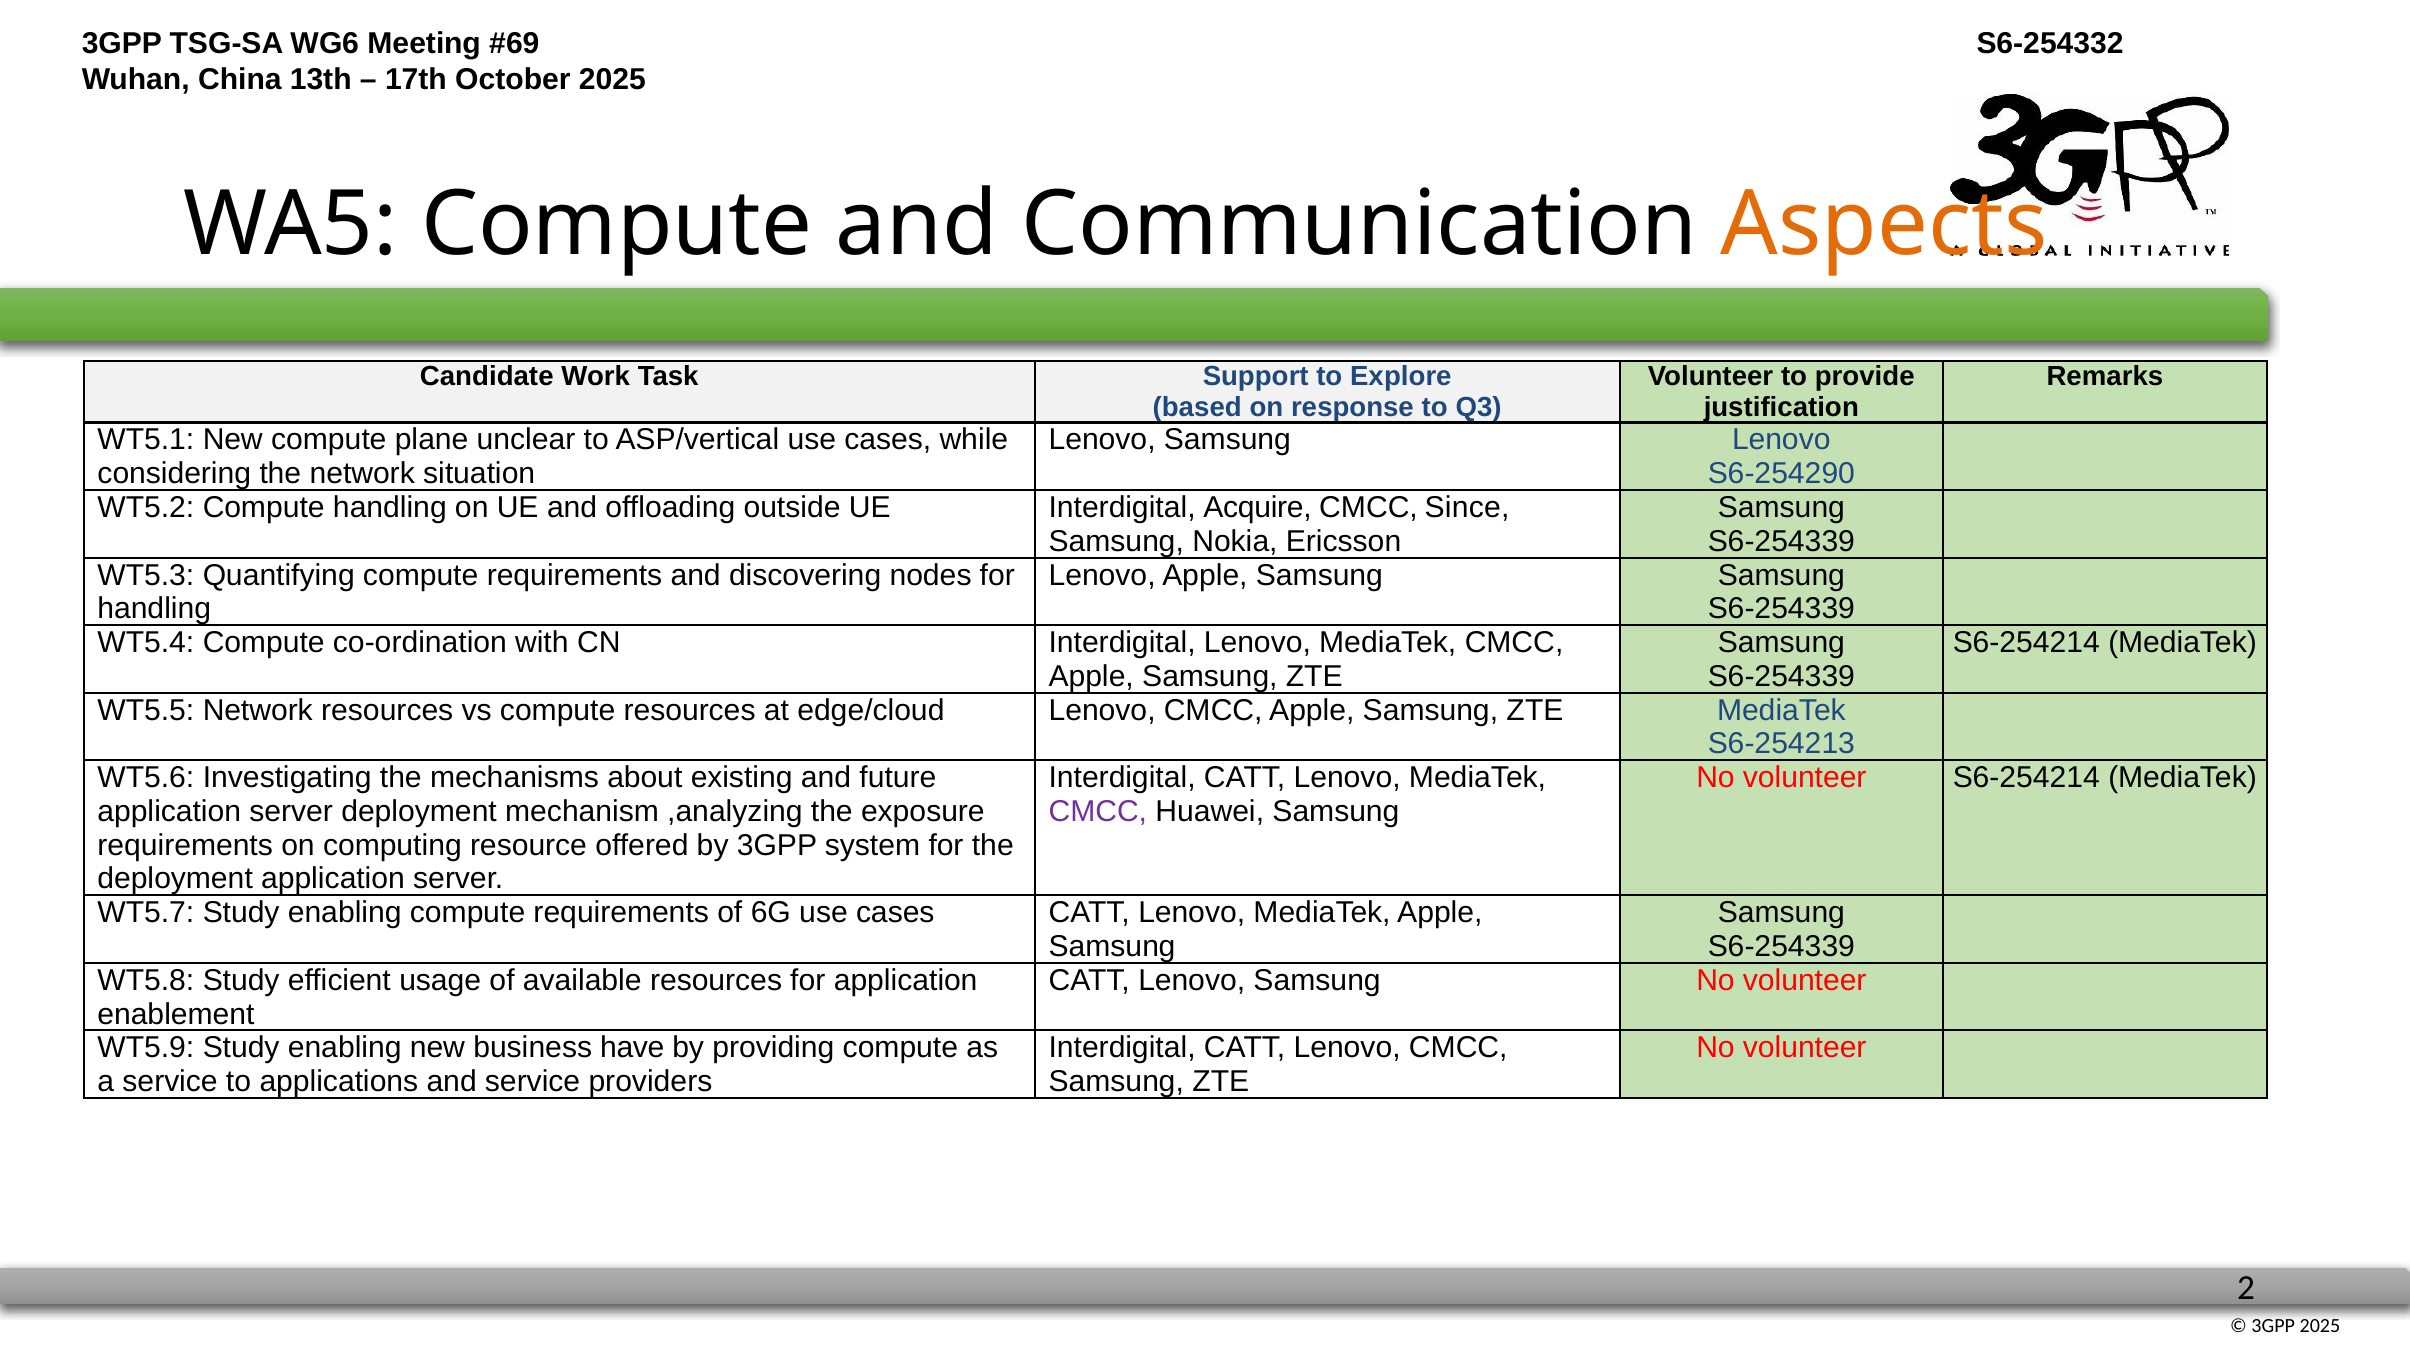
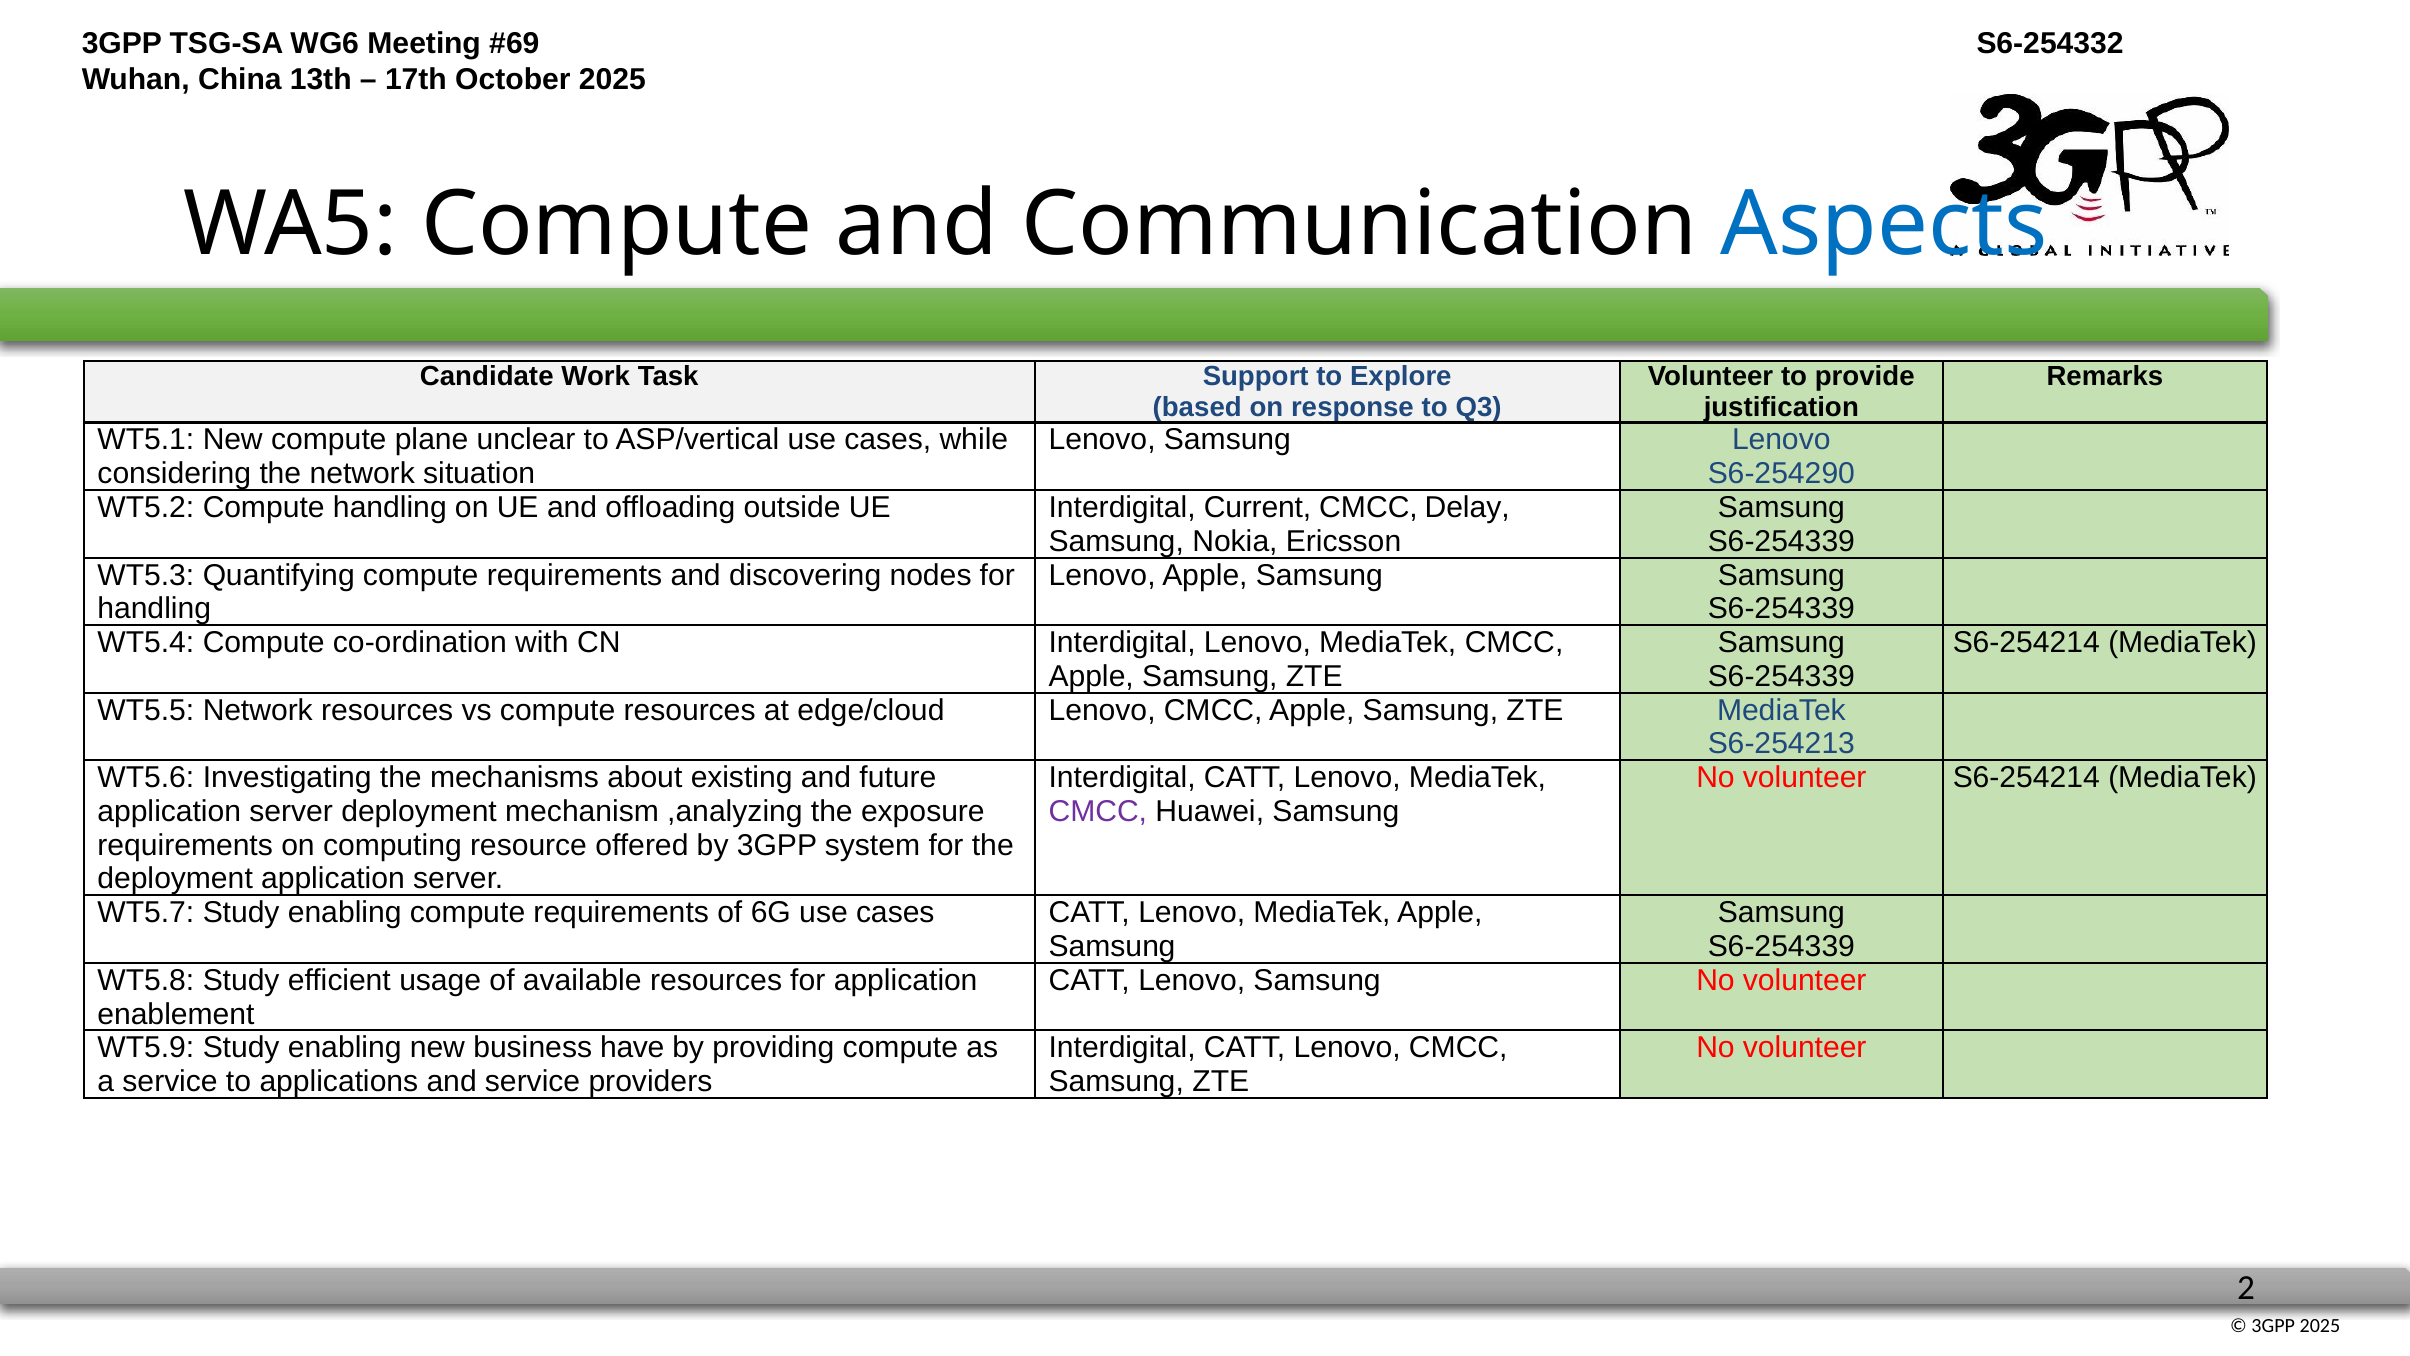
Aspects colour: orange -> blue
Acquire: Acquire -> Current
Since: Since -> Delay
